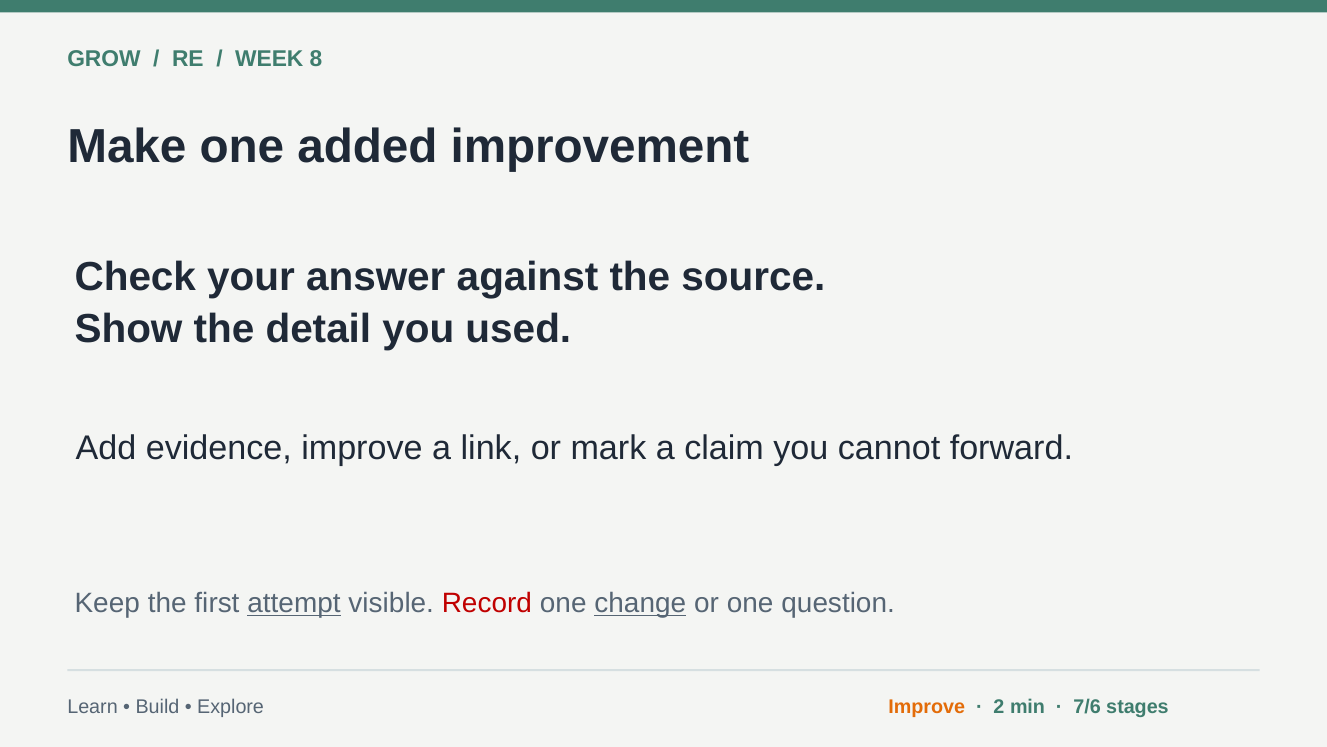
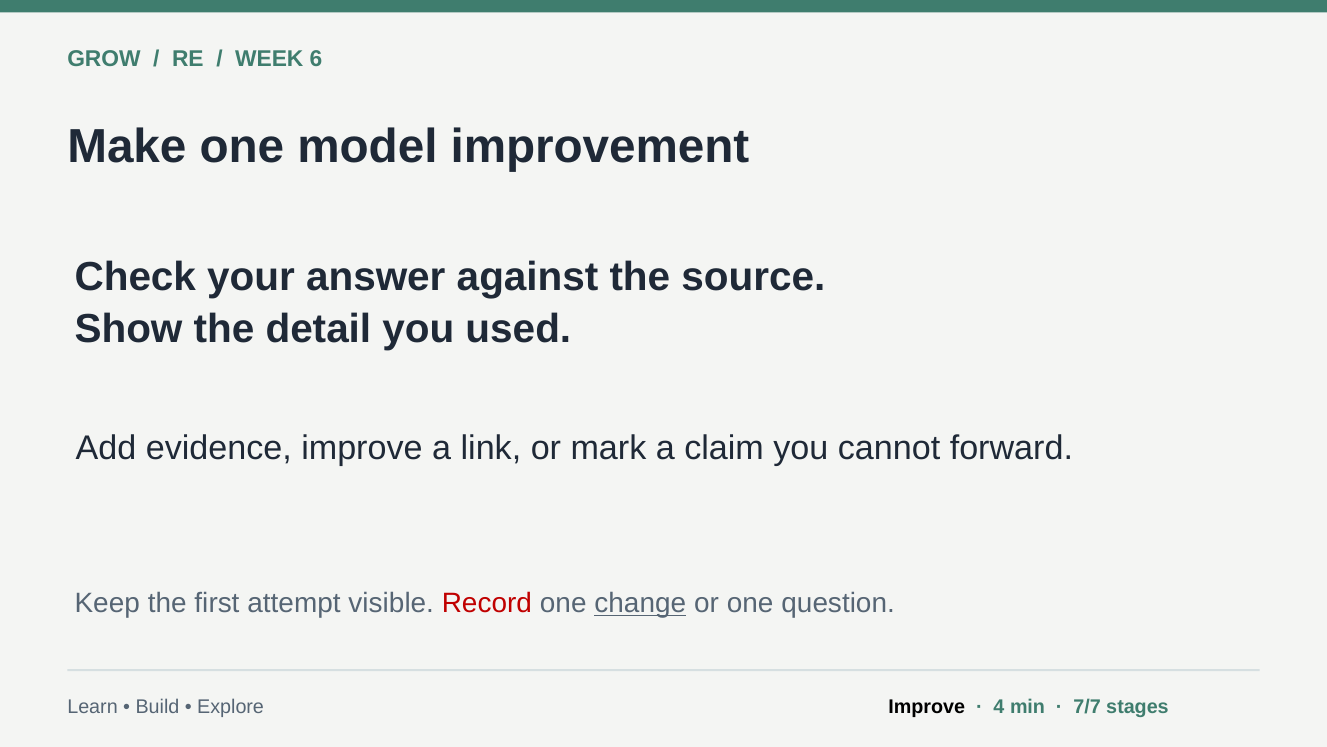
8: 8 -> 6
added: added -> model
attempt underline: present -> none
Improve at (927, 707) colour: orange -> black
2: 2 -> 4
7/6: 7/6 -> 7/7
